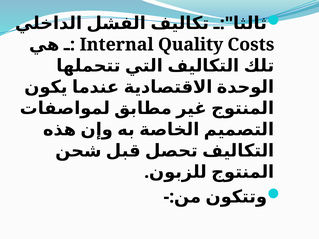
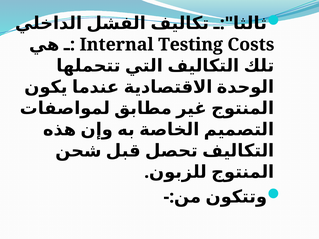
Quality: Quality -> Testing
